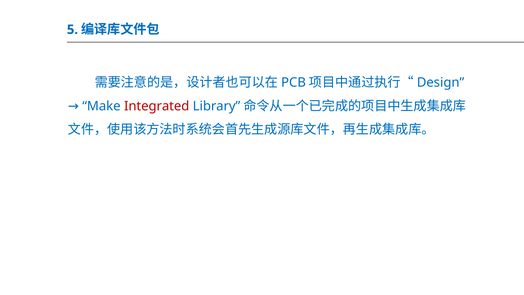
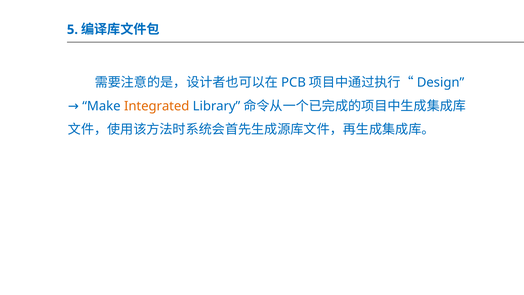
Integrated colour: red -> orange
